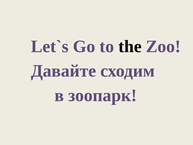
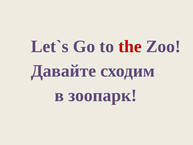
the colour: black -> red
